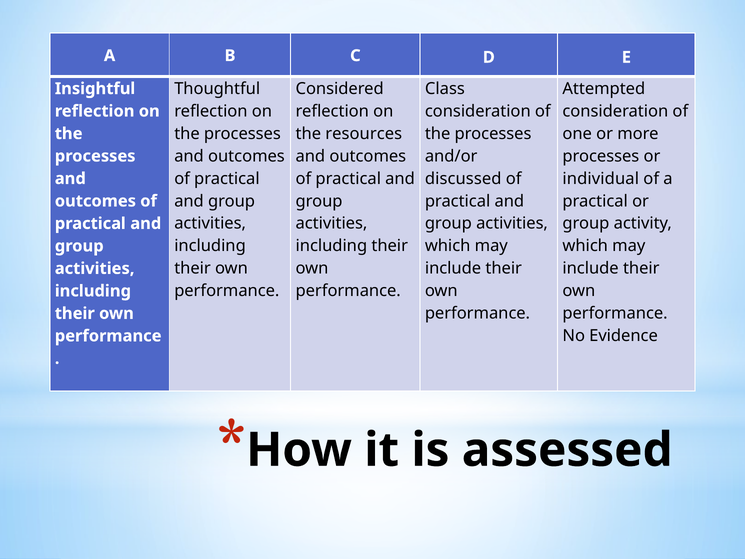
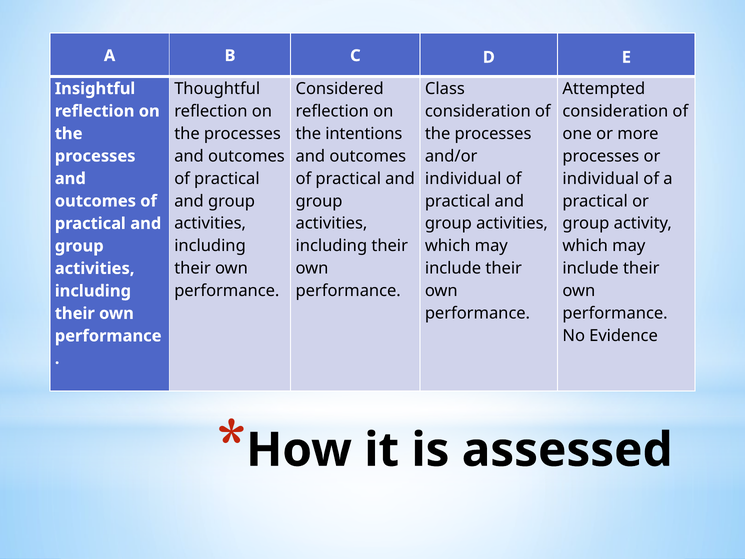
resources: resources -> intentions
discussed at (463, 179): discussed -> individual
